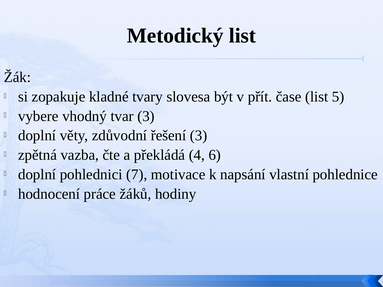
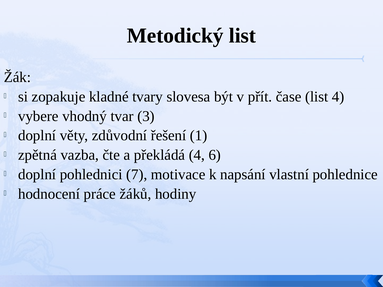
list 5: 5 -> 4
řešení 3: 3 -> 1
